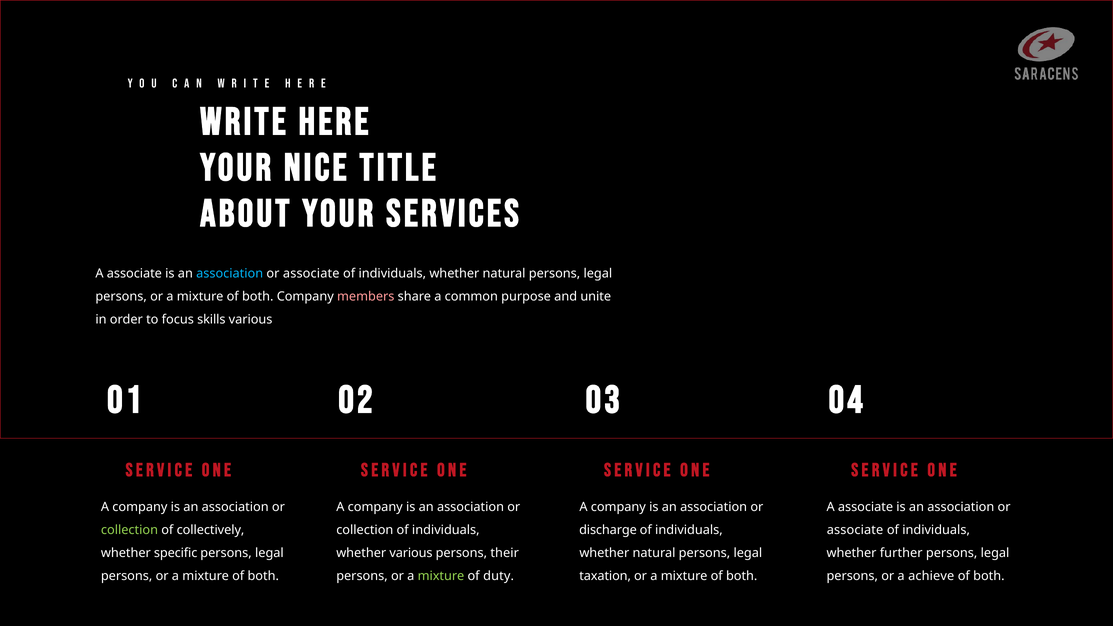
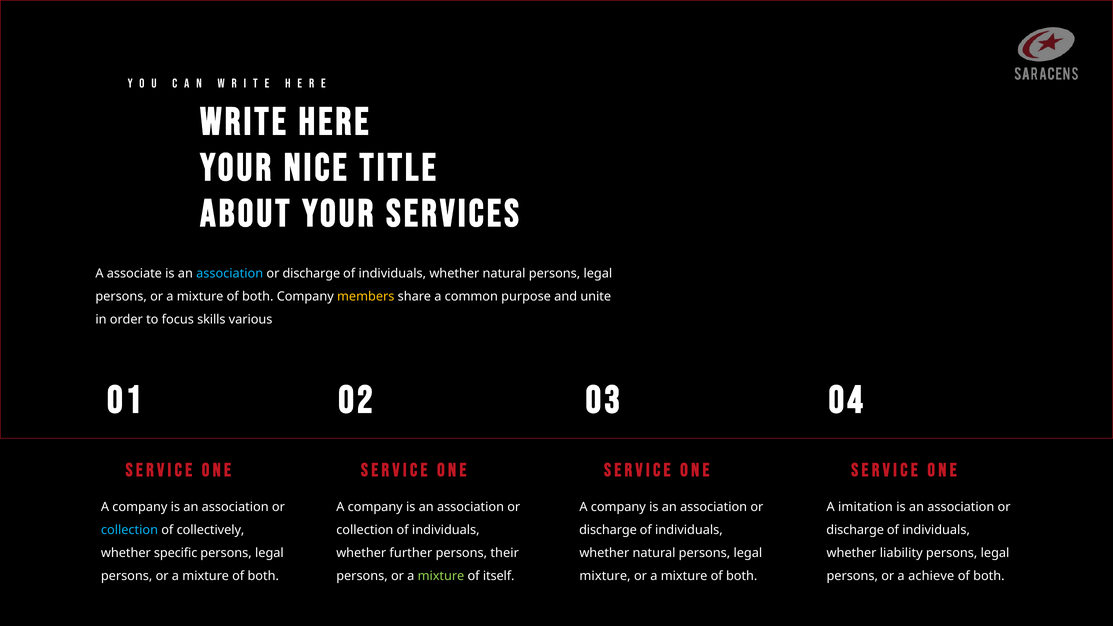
associate at (311, 274): associate -> discharge
members colour: pink -> yellow
associate at (866, 507): associate -> imitation
collection at (129, 530) colour: light green -> light blue
associate at (855, 530): associate -> discharge
whether various: various -> further
further: further -> liability
duty: duty -> itself
taxation at (605, 576): taxation -> mixture
